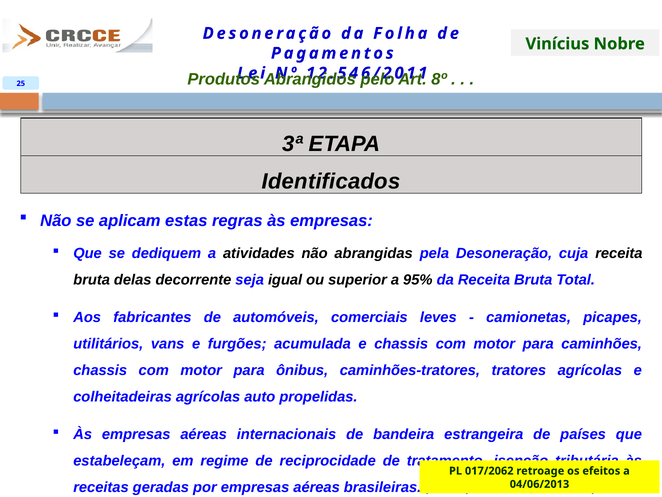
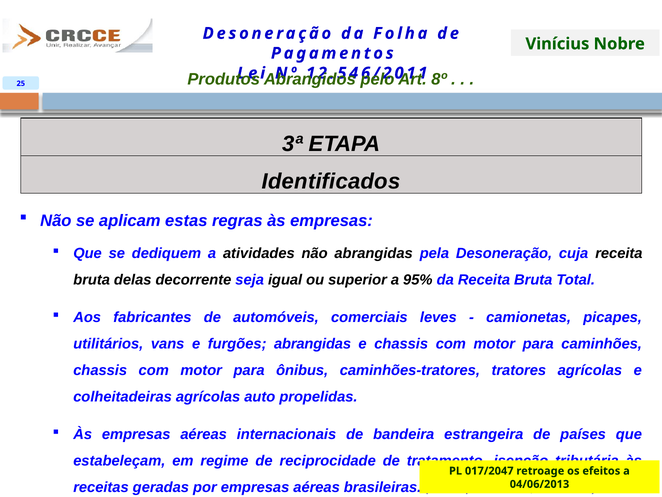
furgões acumulada: acumulada -> abrangidas
017/2062: 017/2062 -> 017/2047
